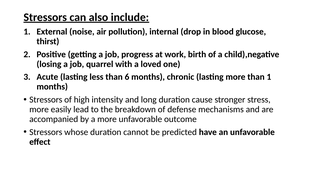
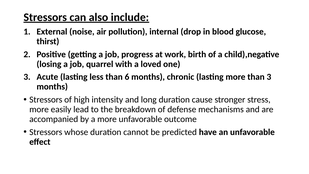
than 1: 1 -> 3
